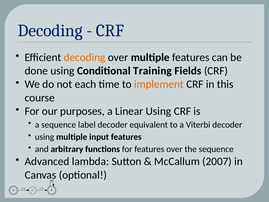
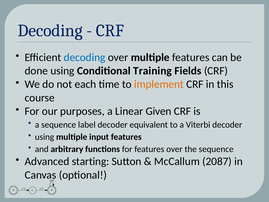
decoding at (85, 57) colour: orange -> blue
Linear Using: Using -> Given
lambda: lambda -> starting
2007: 2007 -> 2087
